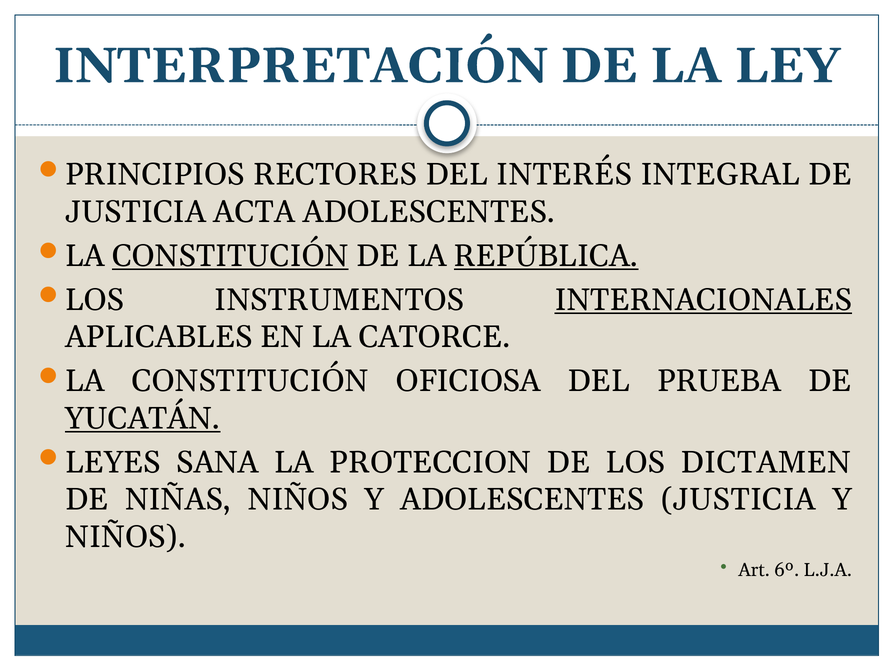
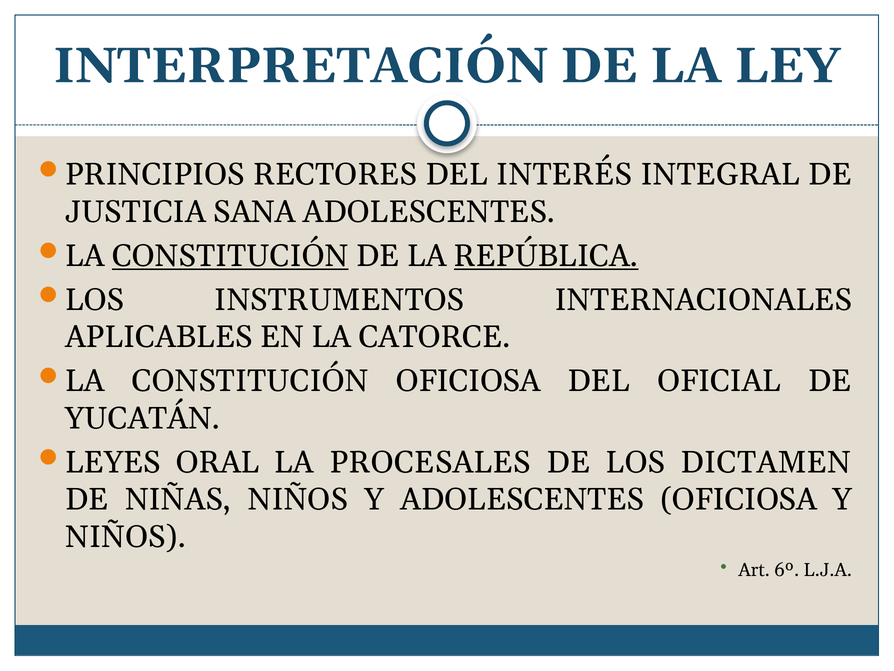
ACTA: ACTA -> SANA
INTERNACIONALES underline: present -> none
PRUEBA: PRUEBA -> OFICIAL
YUCATÁN underline: present -> none
SANA: SANA -> ORAL
PROTECCION: PROTECCION -> PROCESALES
ADOLESCENTES JUSTICIA: JUSTICIA -> OFICIOSA
